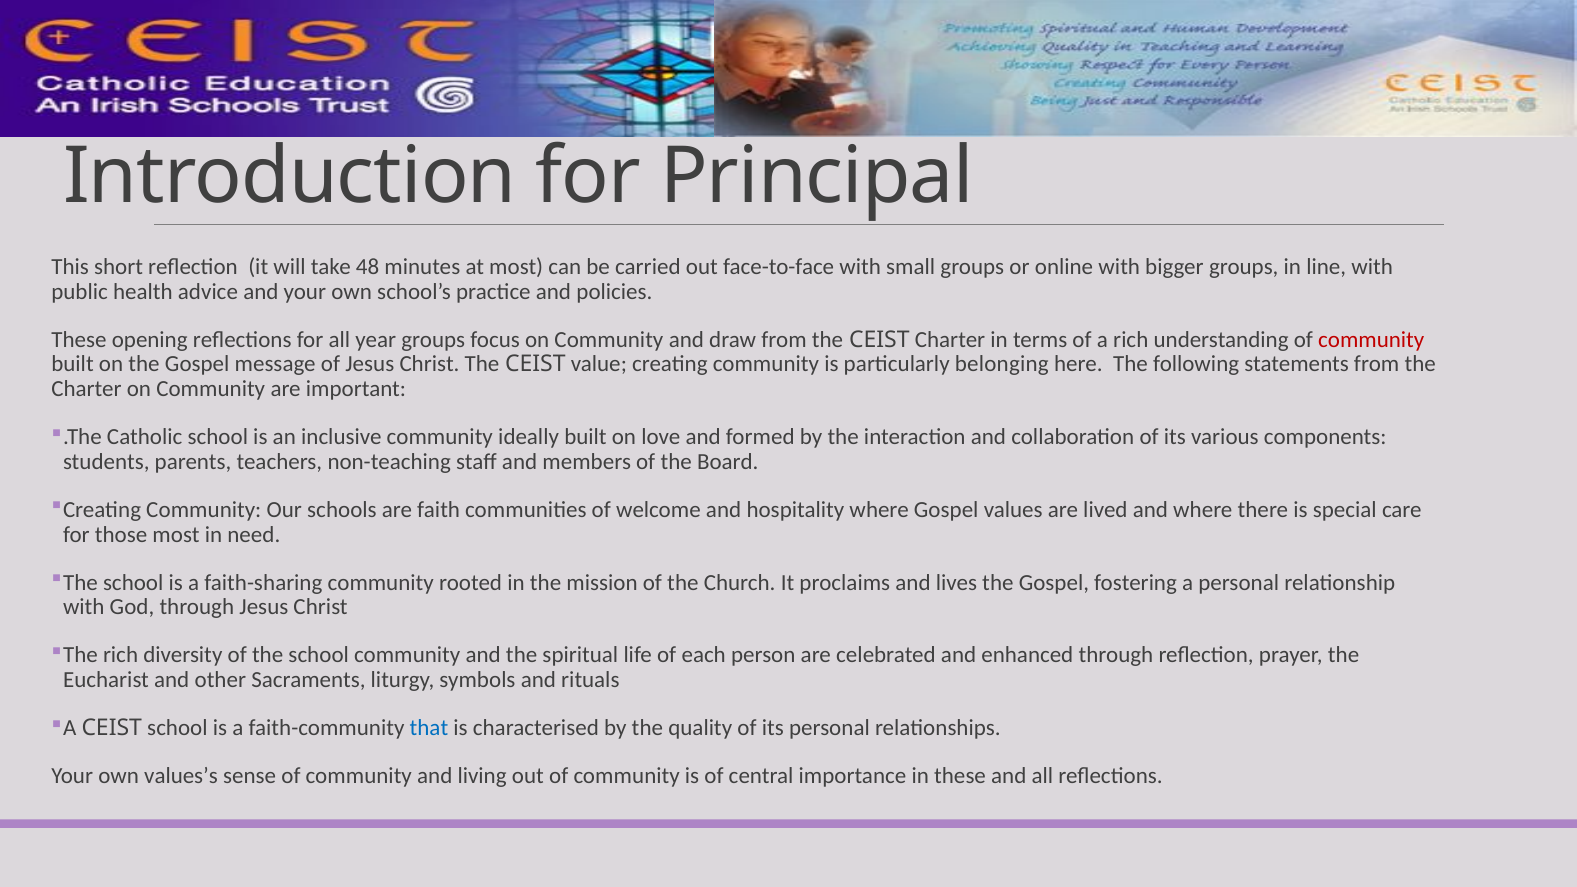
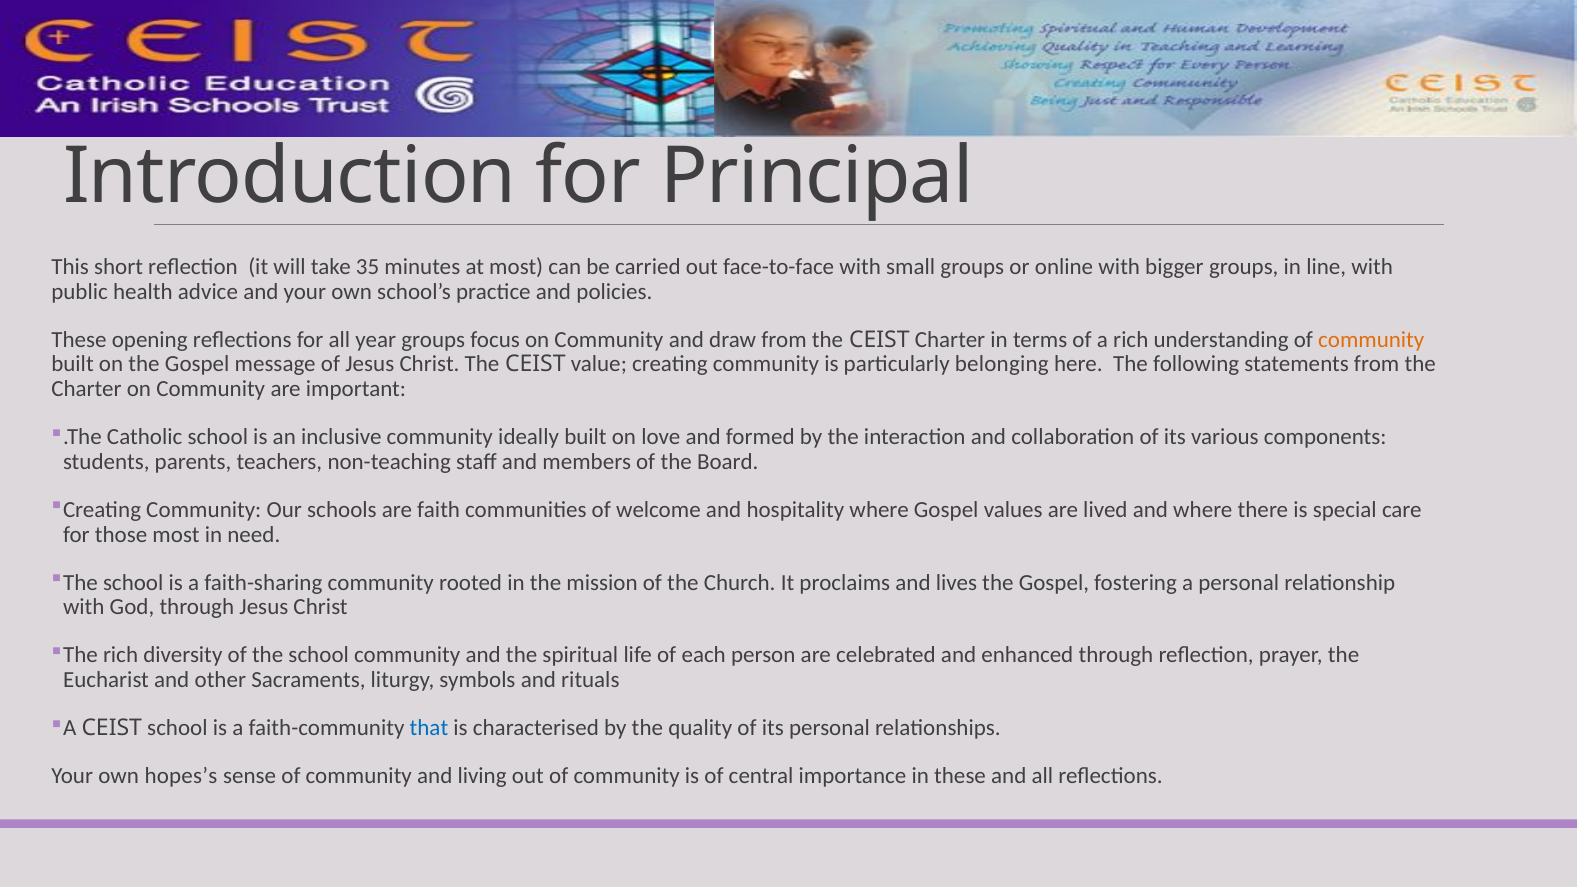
48: 48 -> 35
community at (1371, 339) colour: red -> orange
values’s: values’s -> hopes’s
